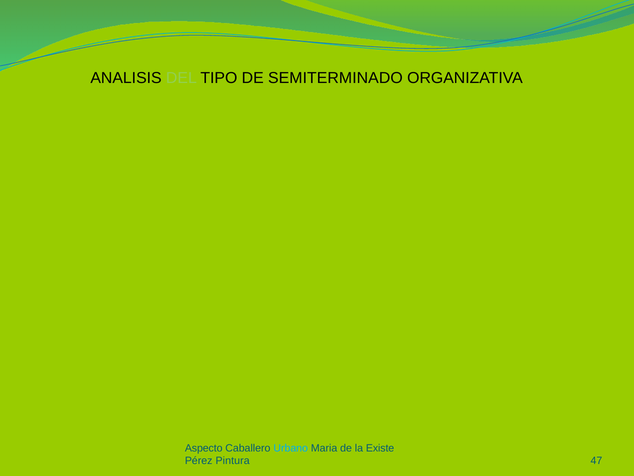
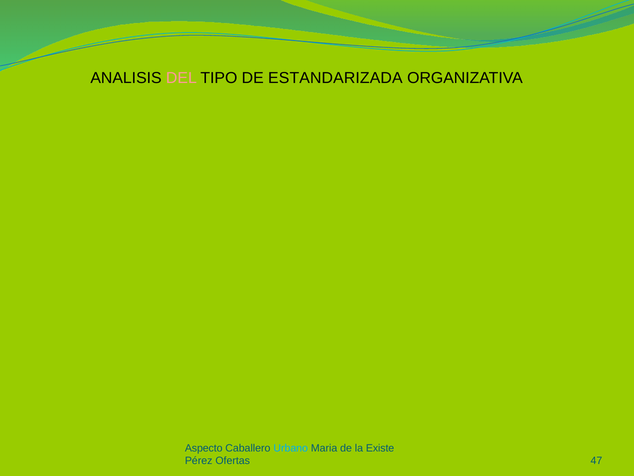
DEL colour: light green -> pink
SEMITERMINADO: SEMITERMINADO -> ESTANDARIZADA
Pintura: Pintura -> Ofertas
